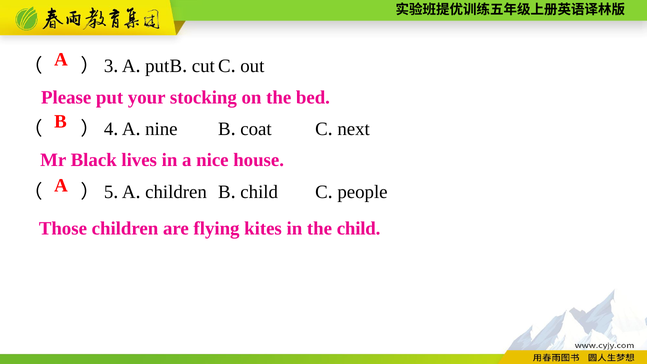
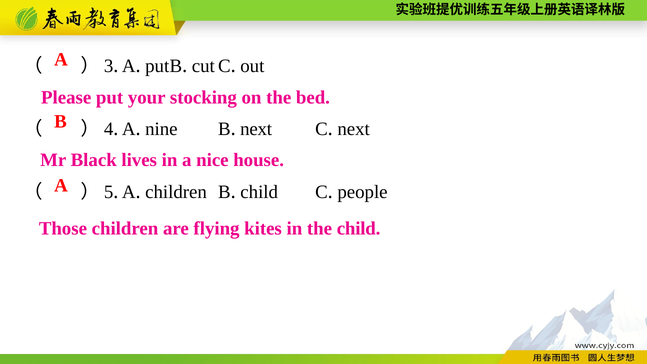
coat at (256, 129): coat -> next
